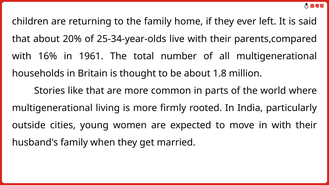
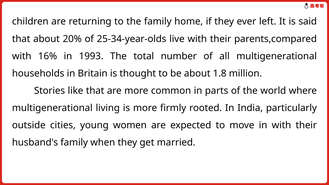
1961: 1961 -> 1993
